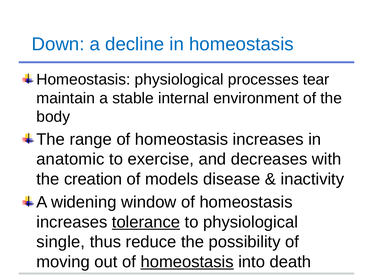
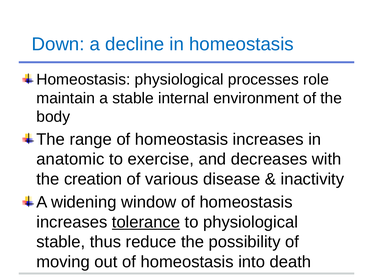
tear: tear -> role
models: models -> various
single at (61, 242): single -> stable
homeostasis at (187, 262) underline: present -> none
